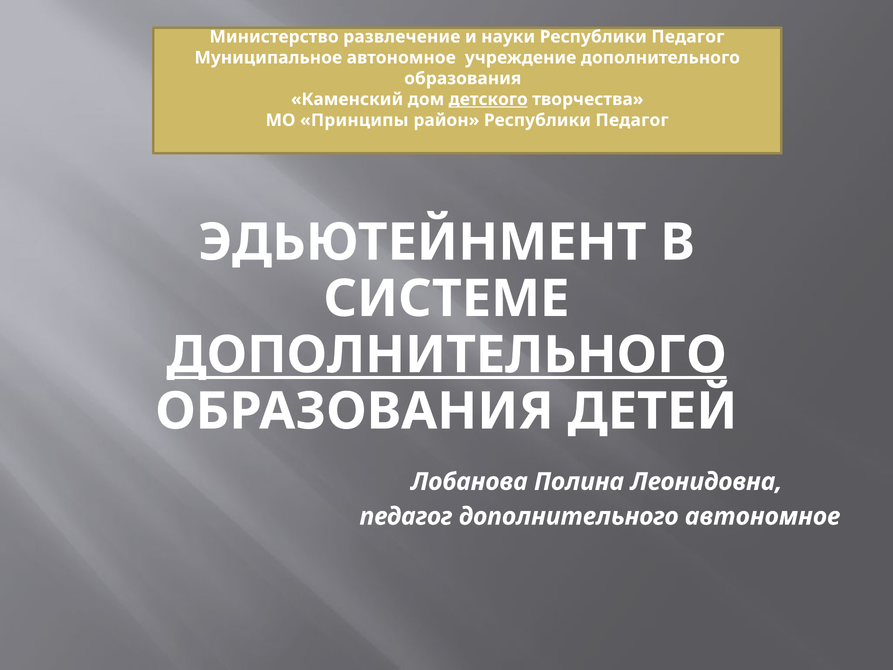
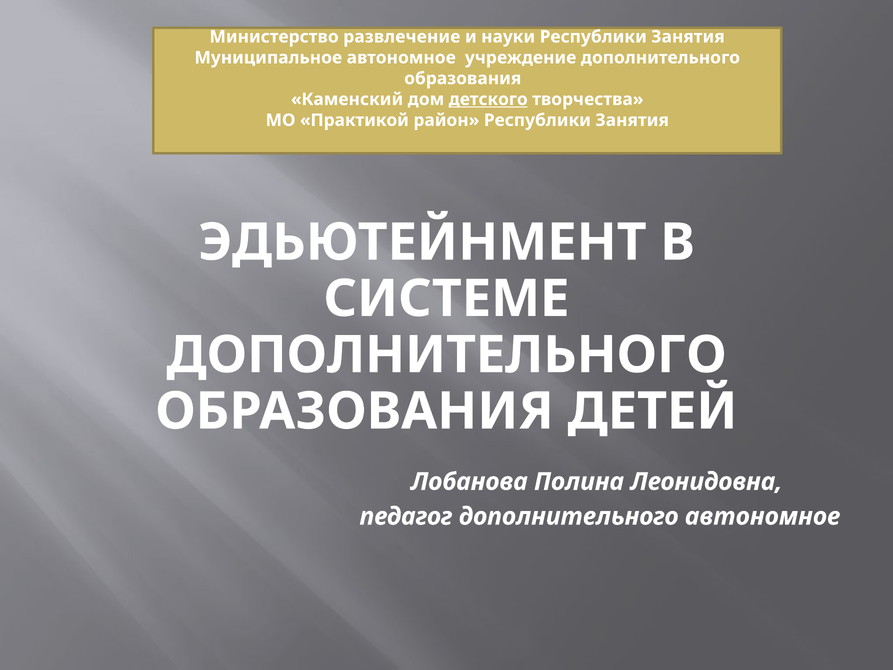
науки Республики Педагог: Педагог -> Занятия
Принципы: Принципы -> Практикой
район Республики Педагог: Педагог -> Занятия
ДОПОЛНИТЕЛЬНОГО at (446, 355) underline: present -> none
